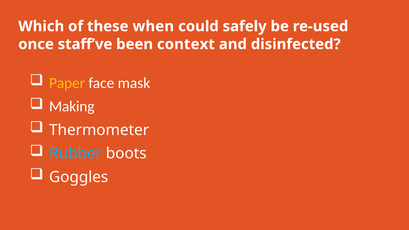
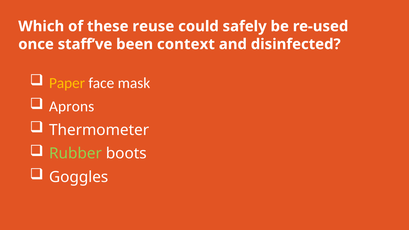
when: when -> reuse
Making: Making -> Aprons
Rubber colour: light blue -> light green
